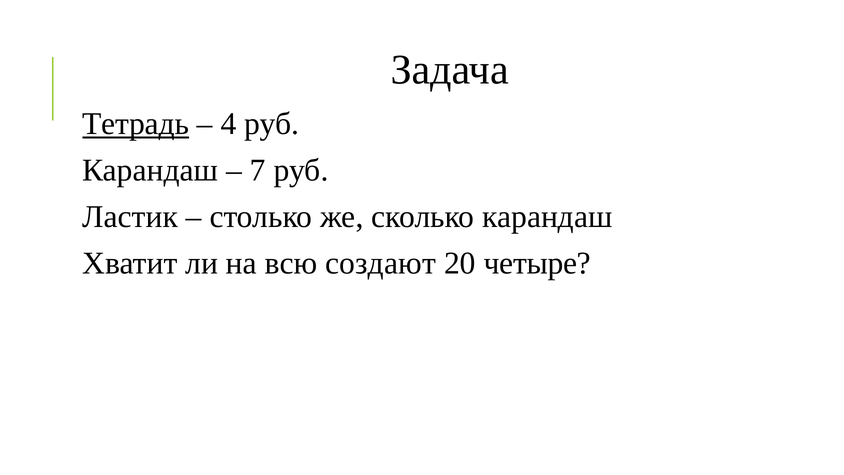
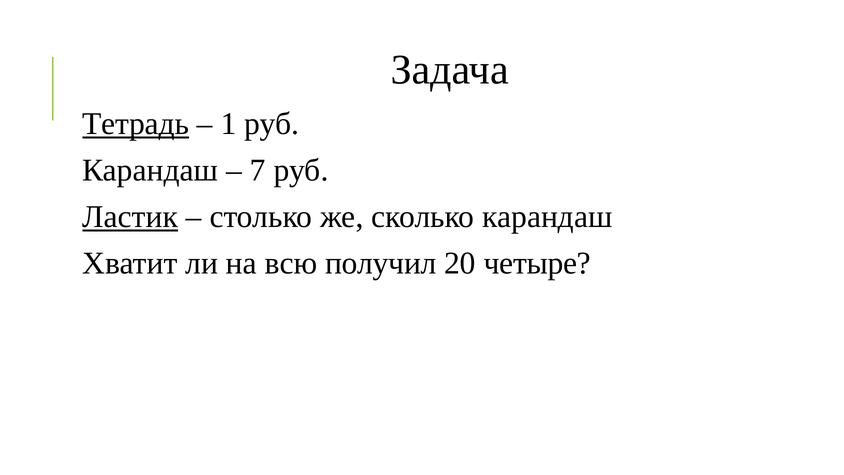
4: 4 -> 1
Ластик underline: none -> present
создают: создают -> получил
